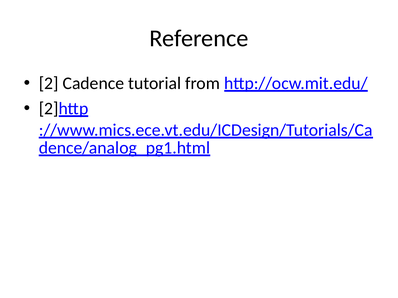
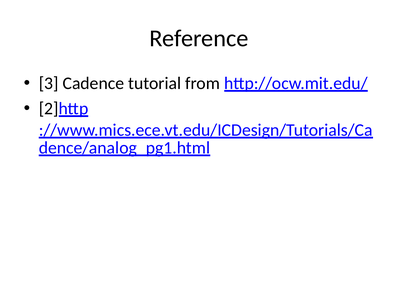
2: 2 -> 3
